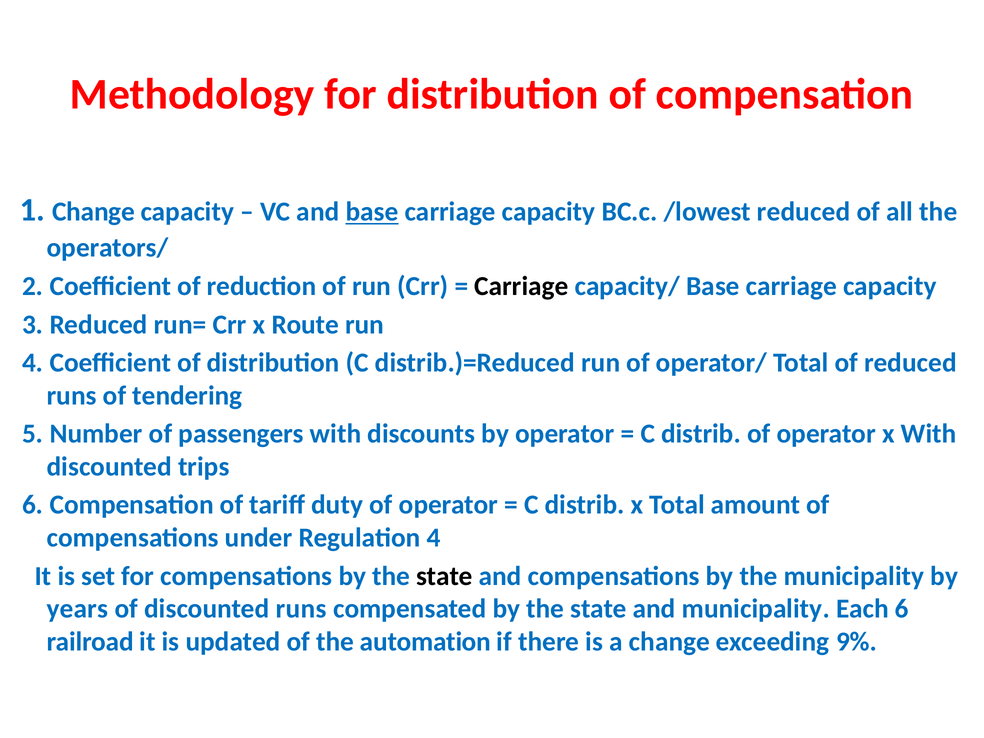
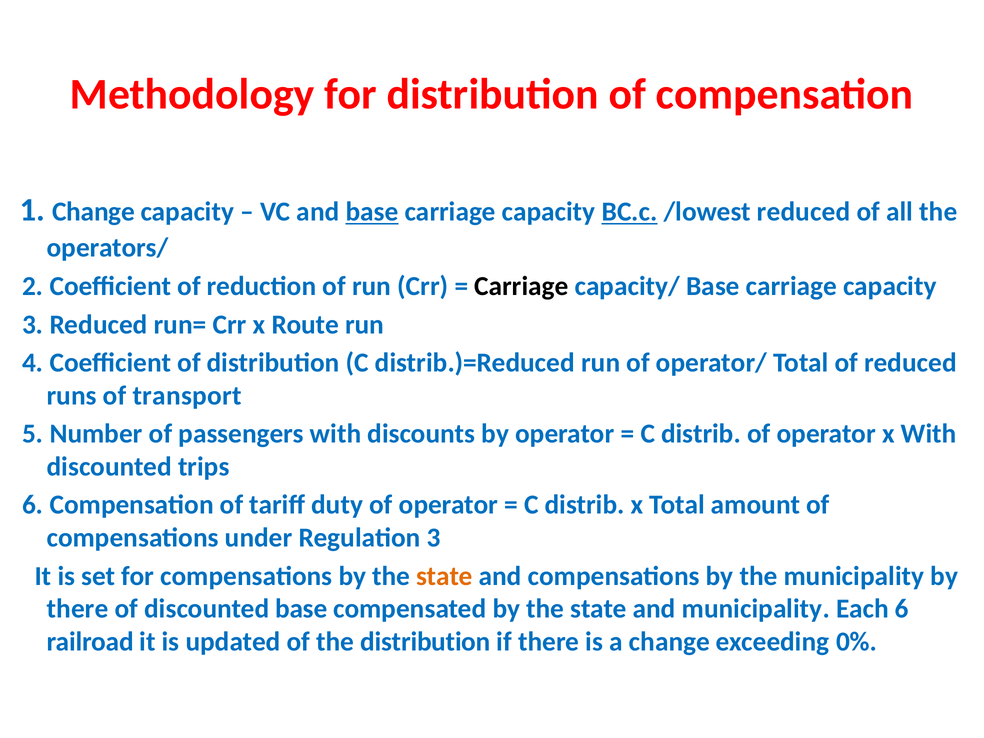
BC.c underline: none -> present
tendering: tendering -> transport
Regulation 4: 4 -> 3
state at (444, 576) colour: black -> orange
years at (78, 609): years -> there
discounted runs: runs -> base
the automation: automation -> distribution
9%: 9% -> 0%
